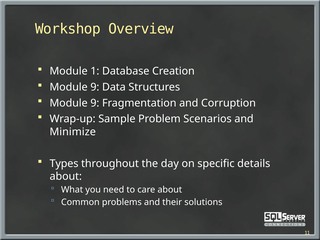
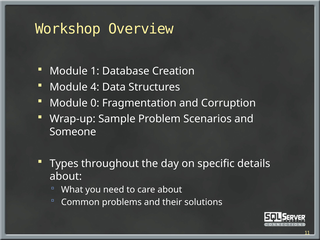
9 at (95, 87): 9 -> 4
9 at (95, 103): 9 -> 0
Minimize: Minimize -> Someone
